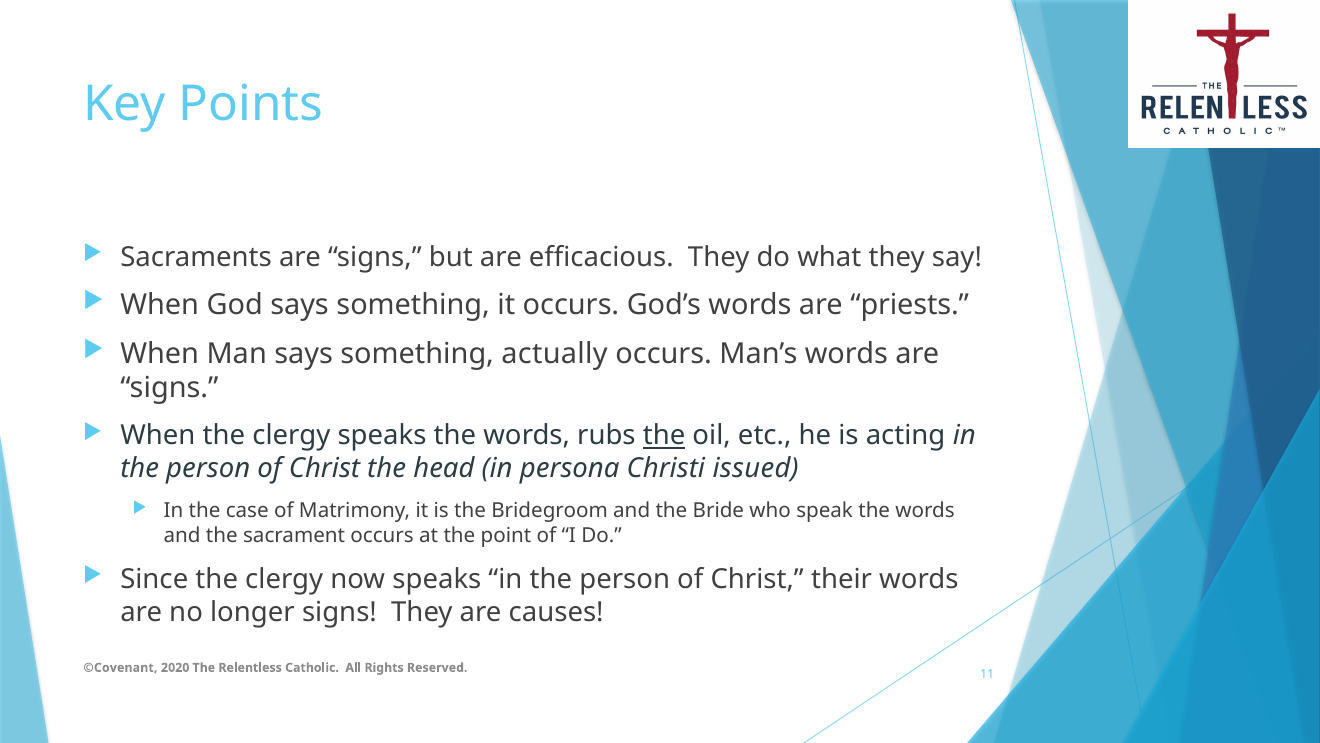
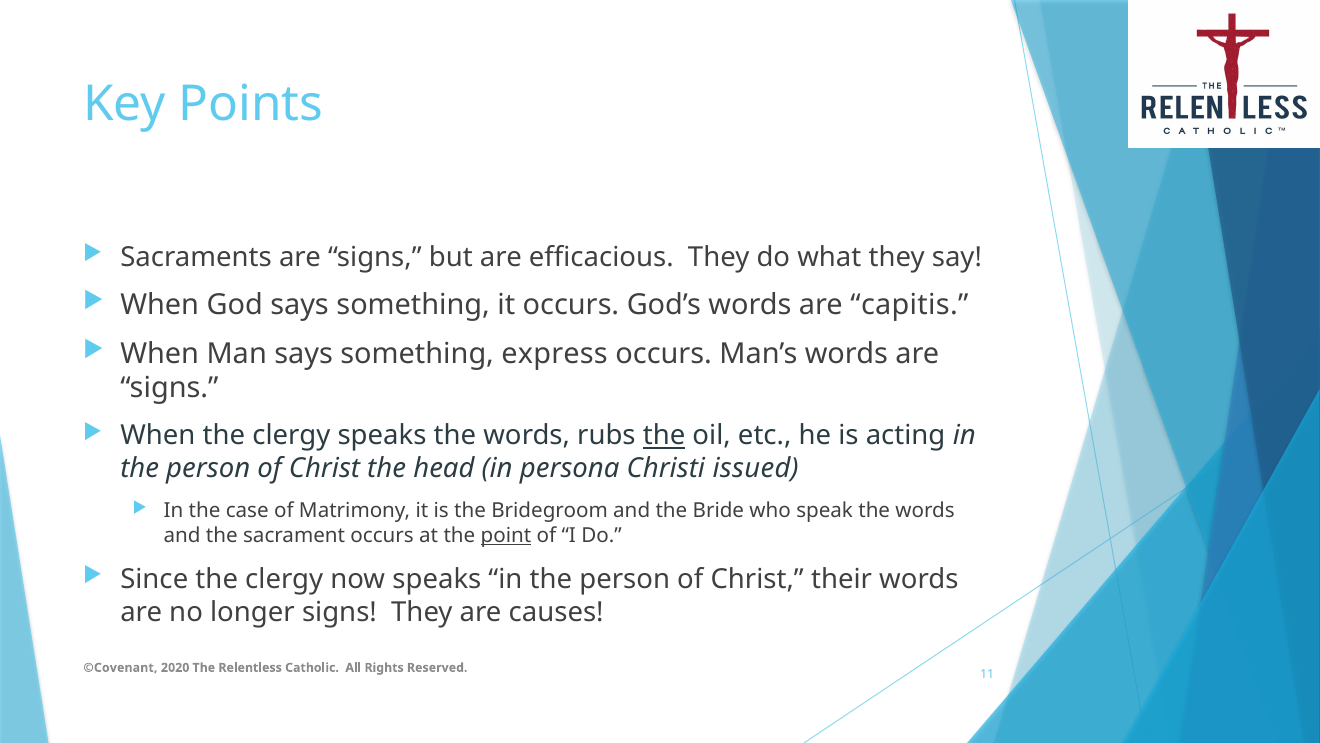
priests: priests -> capitis
actually: actually -> express
point underline: none -> present
